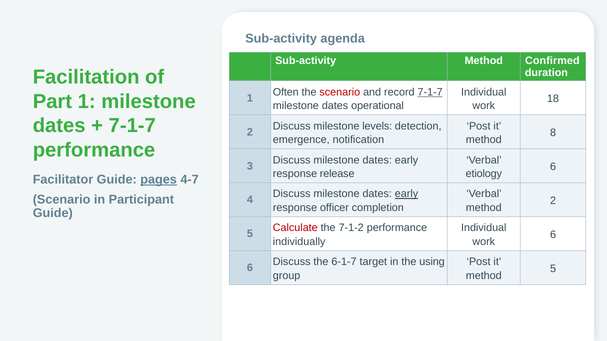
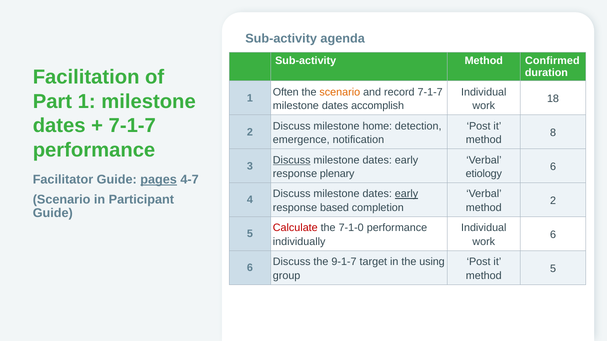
scenario at (340, 92) colour: red -> orange
7-1-7 at (430, 92) underline: present -> none
operational: operational -> accomplish
levels: levels -> home
Discuss at (292, 160) underline: none -> present
release: release -> plenary
officer: officer -> based
7-1-2: 7-1-2 -> 7-1-0
6-1-7: 6-1-7 -> 9-1-7
